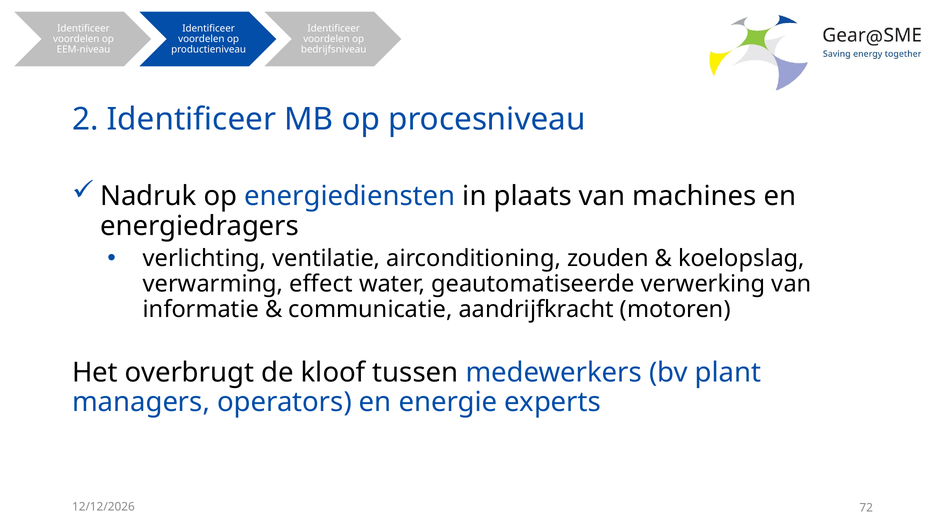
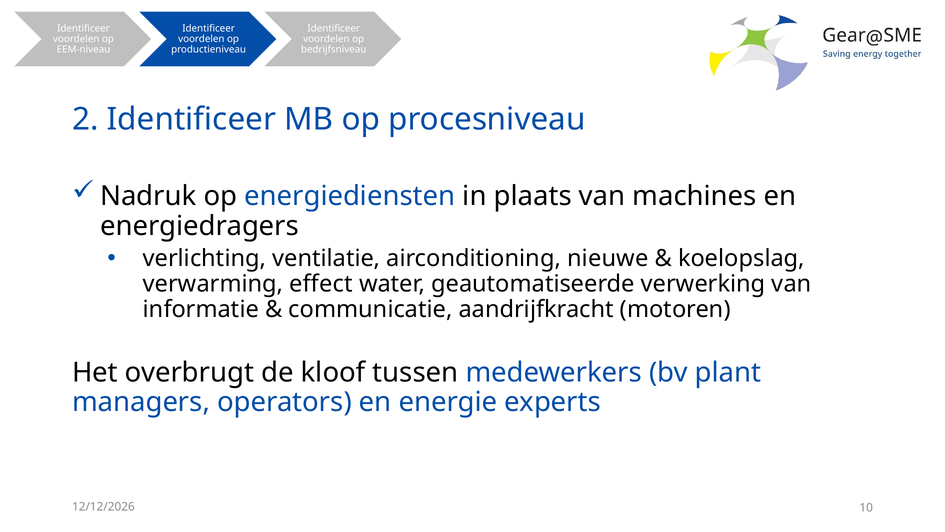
zouden: zouden -> nieuwe
72: 72 -> 10
